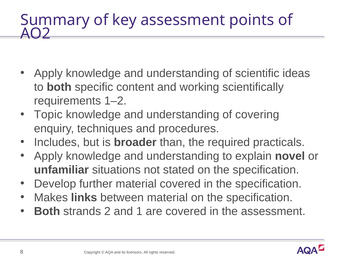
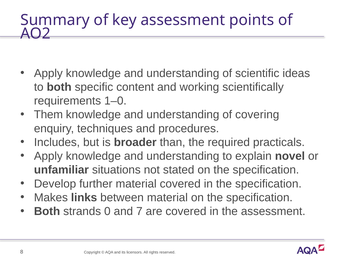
1–2: 1–2 -> 1–0
Topic: Topic -> Them
2: 2 -> 0
1: 1 -> 7
